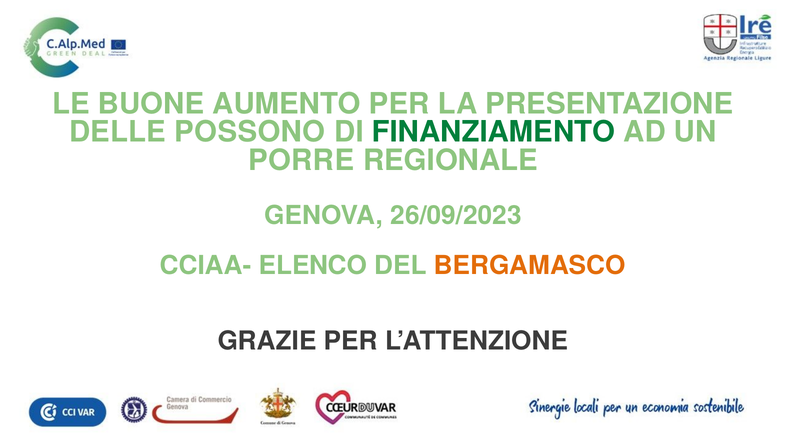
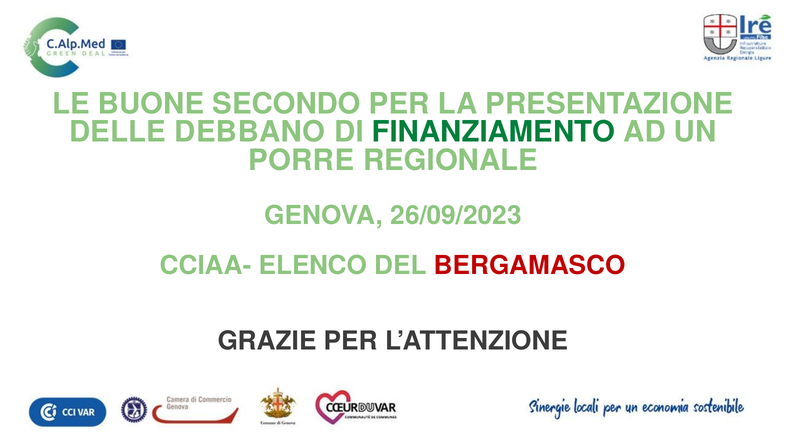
AUMENTO: AUMENTO -> SECONDO
POSSONO: POSSONO -> DEBBANO
BERGAMASCO colour: orange -> red
